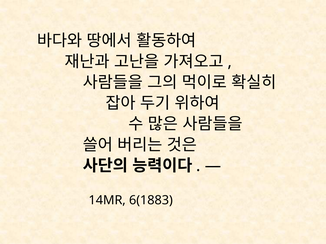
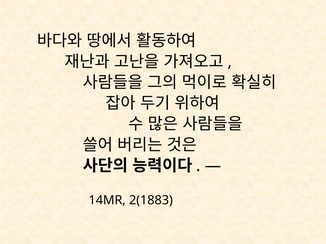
6(1883: 6(1883 -> 2(1883
